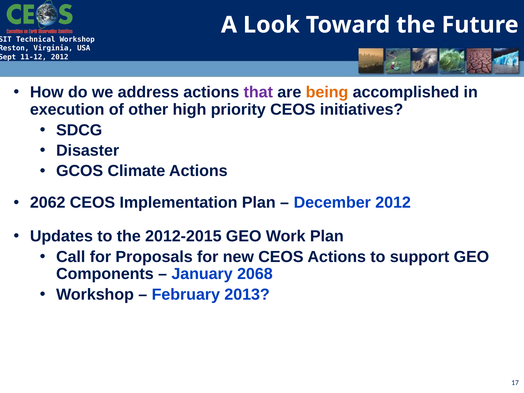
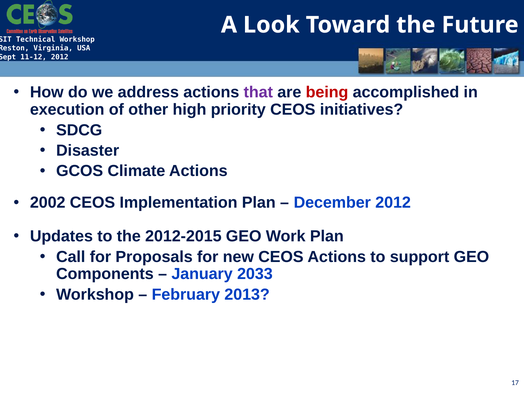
being colour: orange -> red
2062: 2062 -> 2002
2068: 2068 -> 2033
